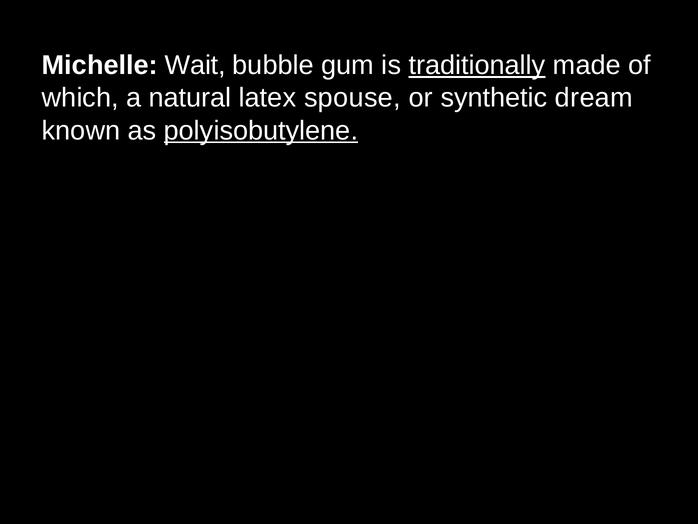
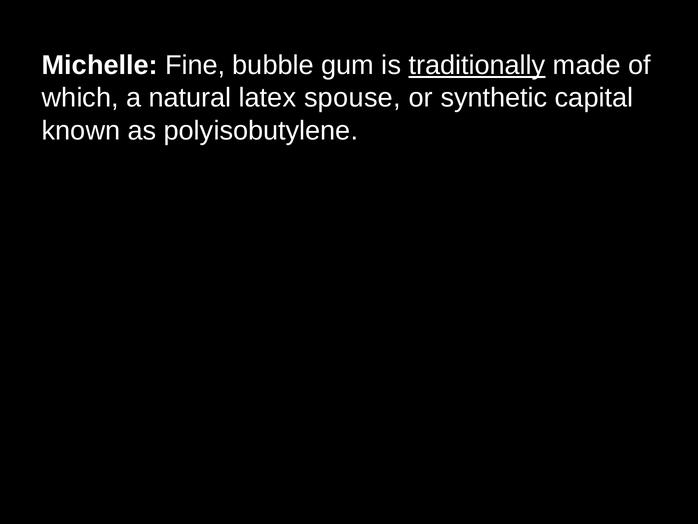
Wait: Wait -> Fine
dream: dream -> capital
polyisobutylene underline: present -> none
